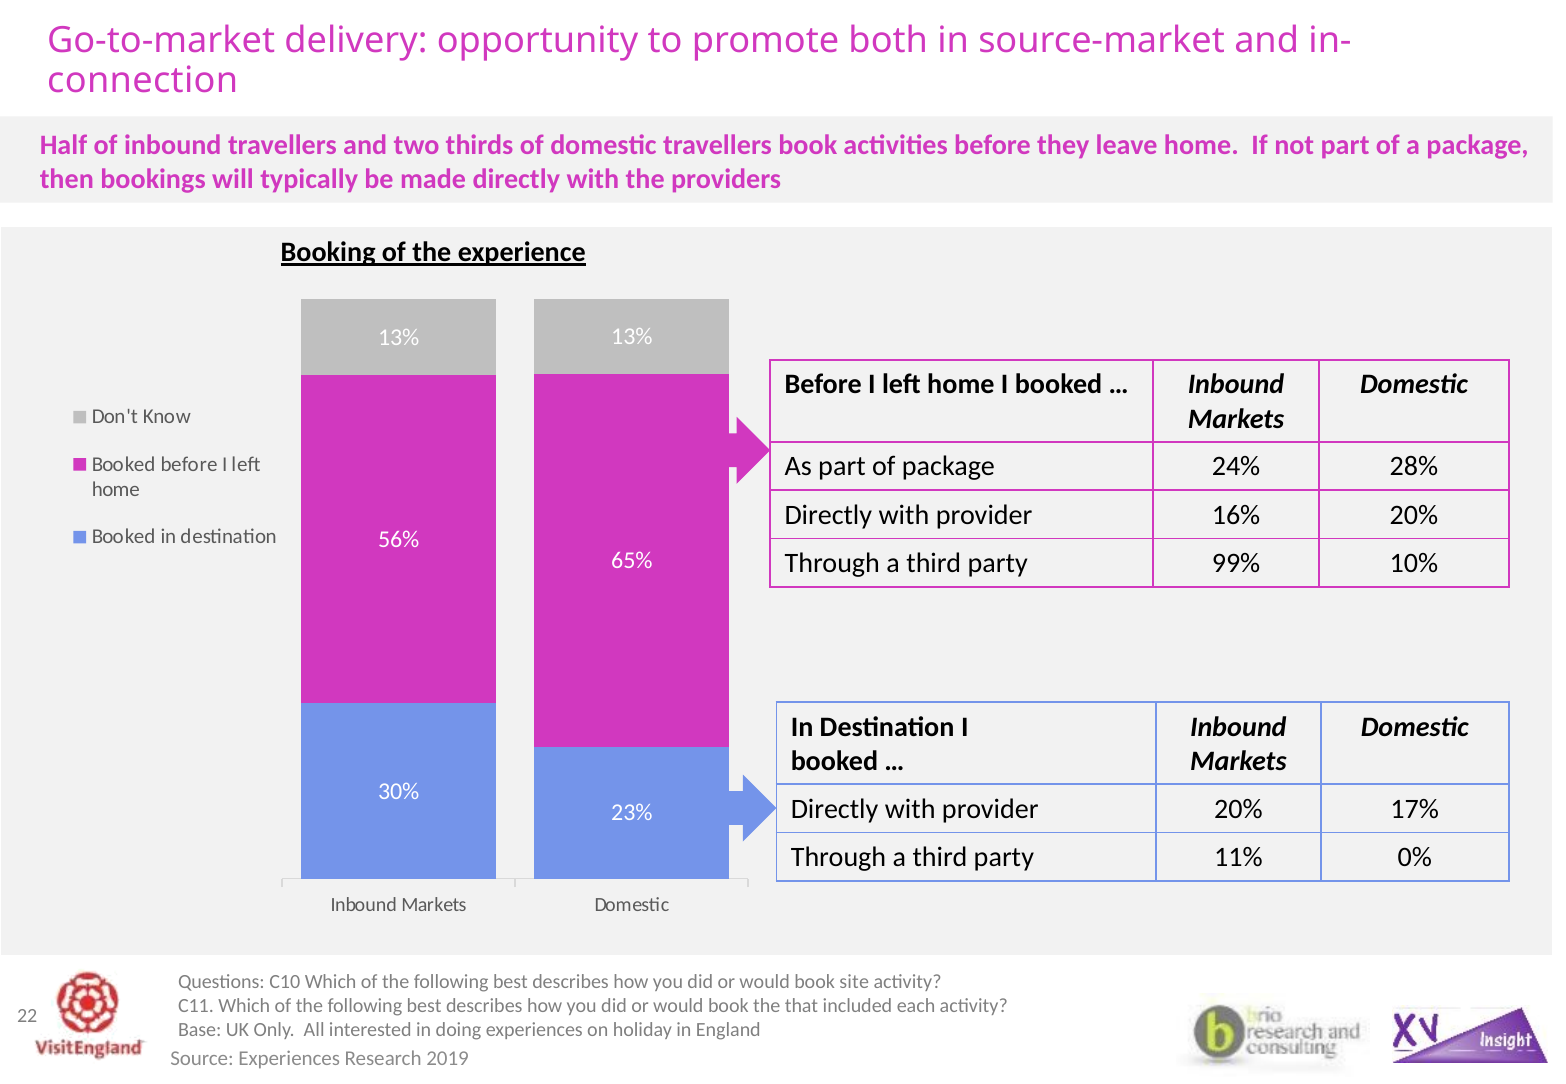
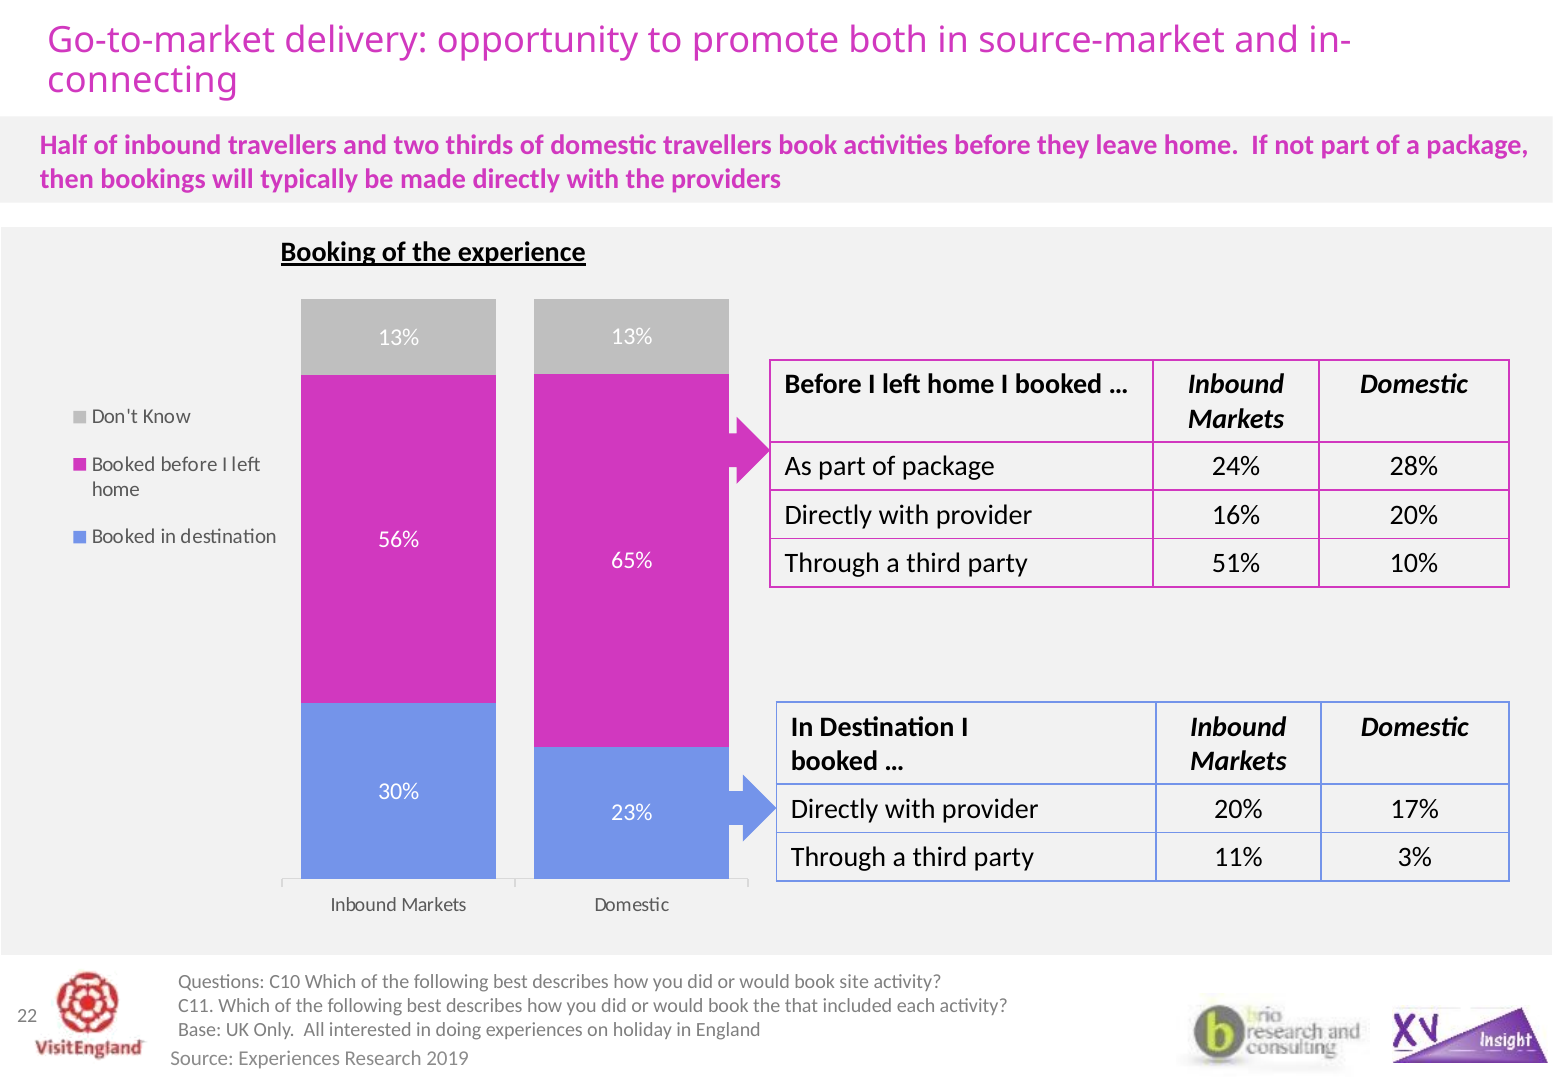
connection: connection -> connecting
99%: 99% -> 51%
0%: 0% -> 3%
